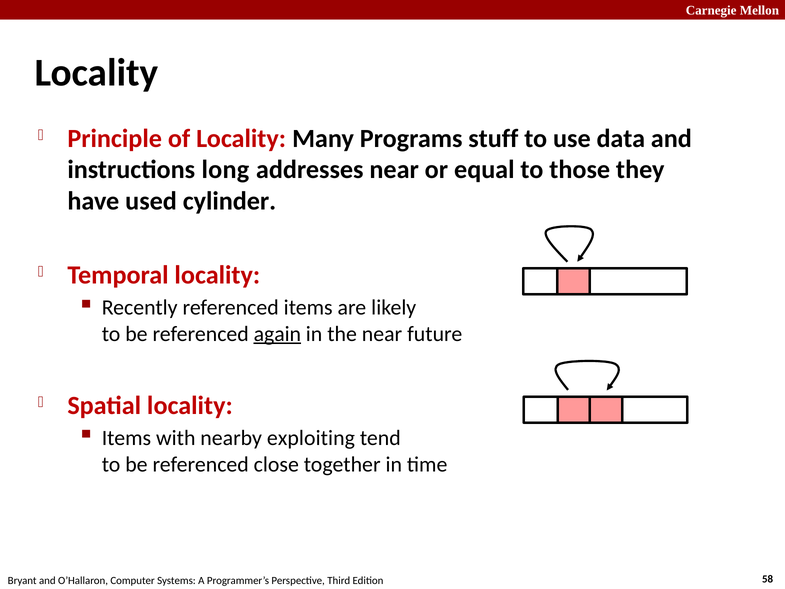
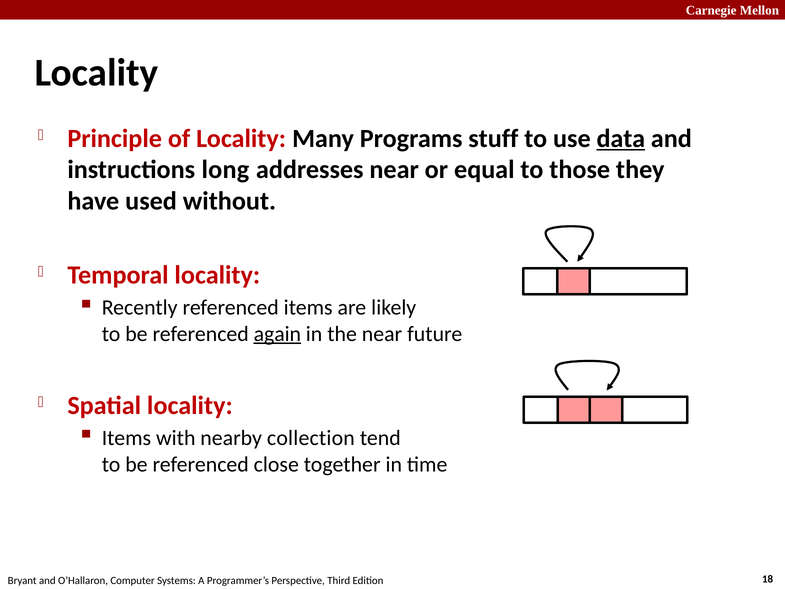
data underline: none -> present
cylinder: cylinder -> without
exploiting: exploiting -> collection
58: 58 -> 18
